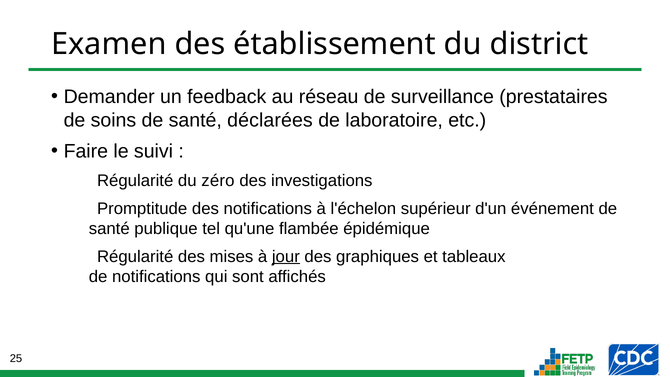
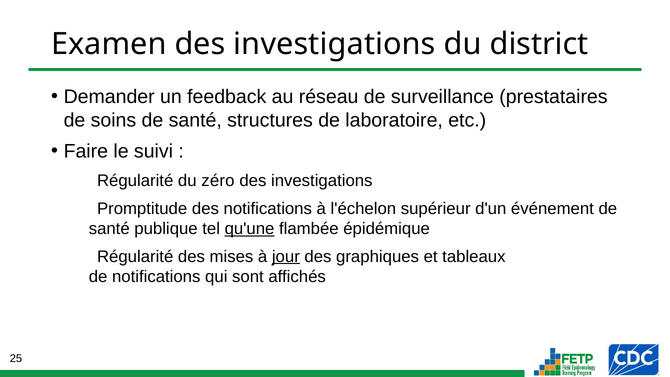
Examen des établissement: établissement -> investigations
déclarées: déclarées -> structures
qu'une underline: none -> present
